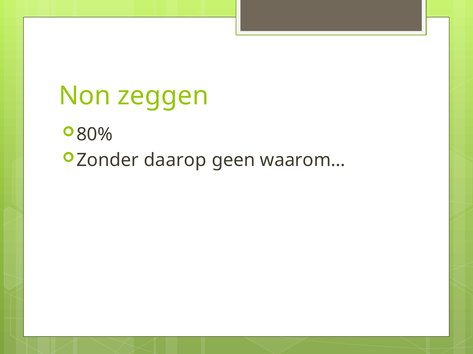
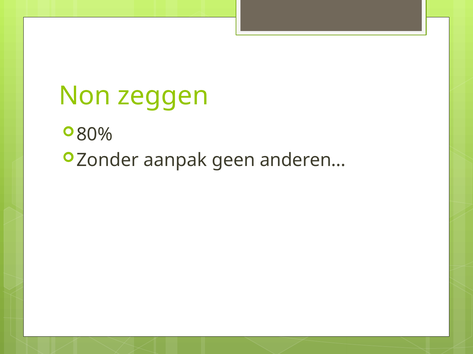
daarop: daarop -> aanpak
waarom…: waarom… -> anderen…
